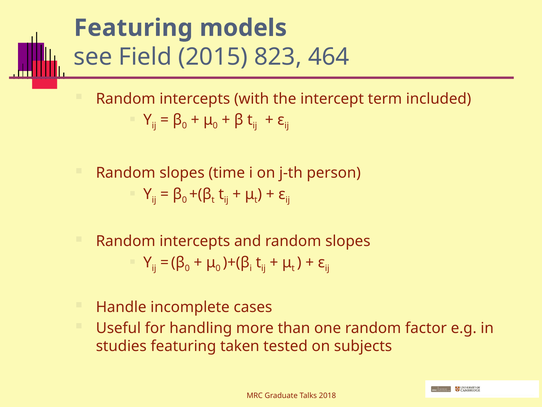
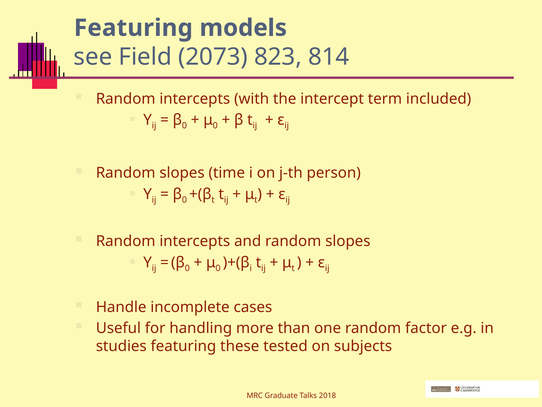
2015: 2015 -> 2073
464: 464 -> 814
taken: taken -> these
